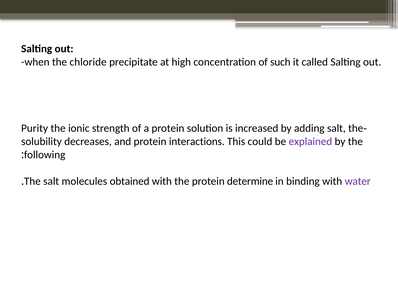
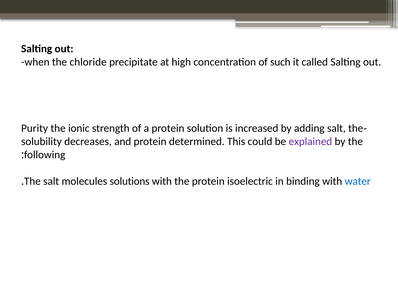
interactions: interactions -> determined
obtained: obtained -> solutions
determine: determine -> isoelectric
water colour: purple -> blue
